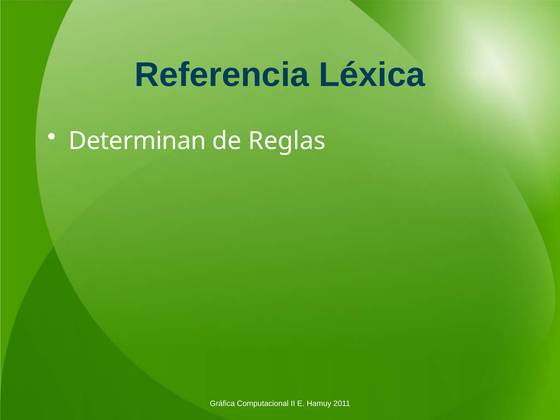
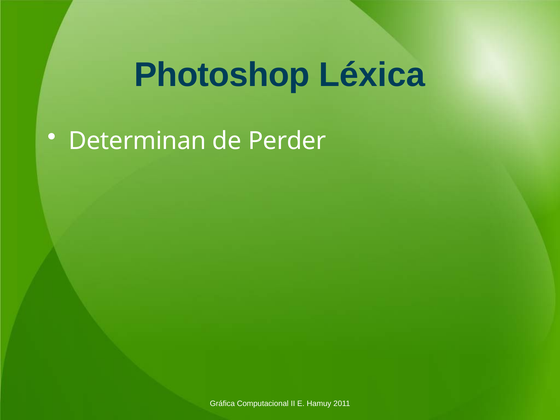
Referencia: Referencia -> Photoshop
Reglas: Reglas -> Perder
